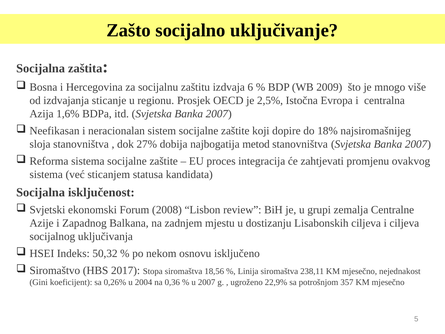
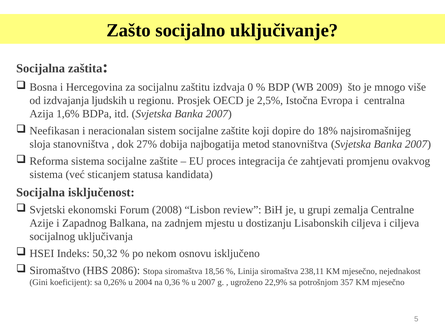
6: 6 -> 0
sticanje: sticanje -> ljudskih
2017: 2017 -> 2086
